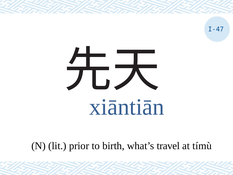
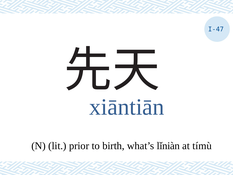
travel: travel -> lǐniàn
